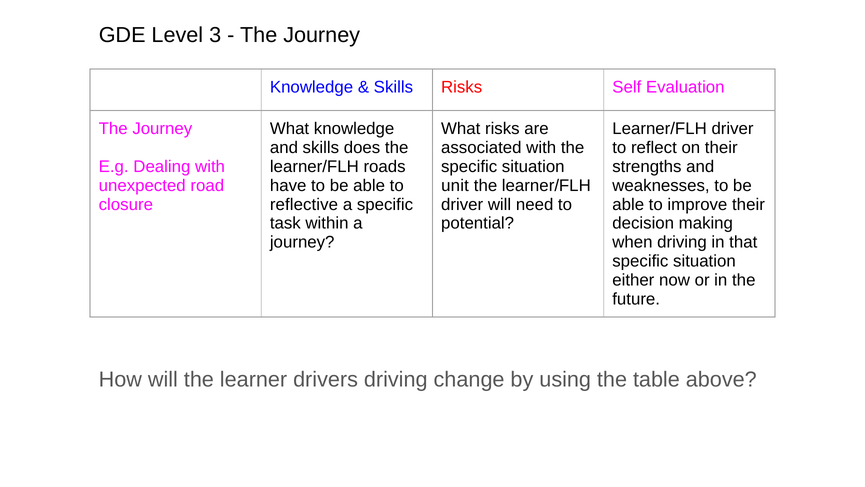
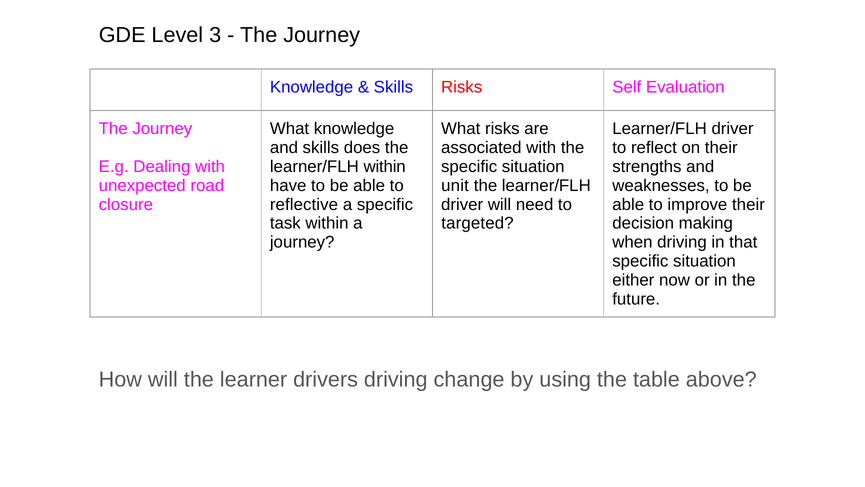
learner/FLH roads: roads -> within
potential: potential -> targeted
